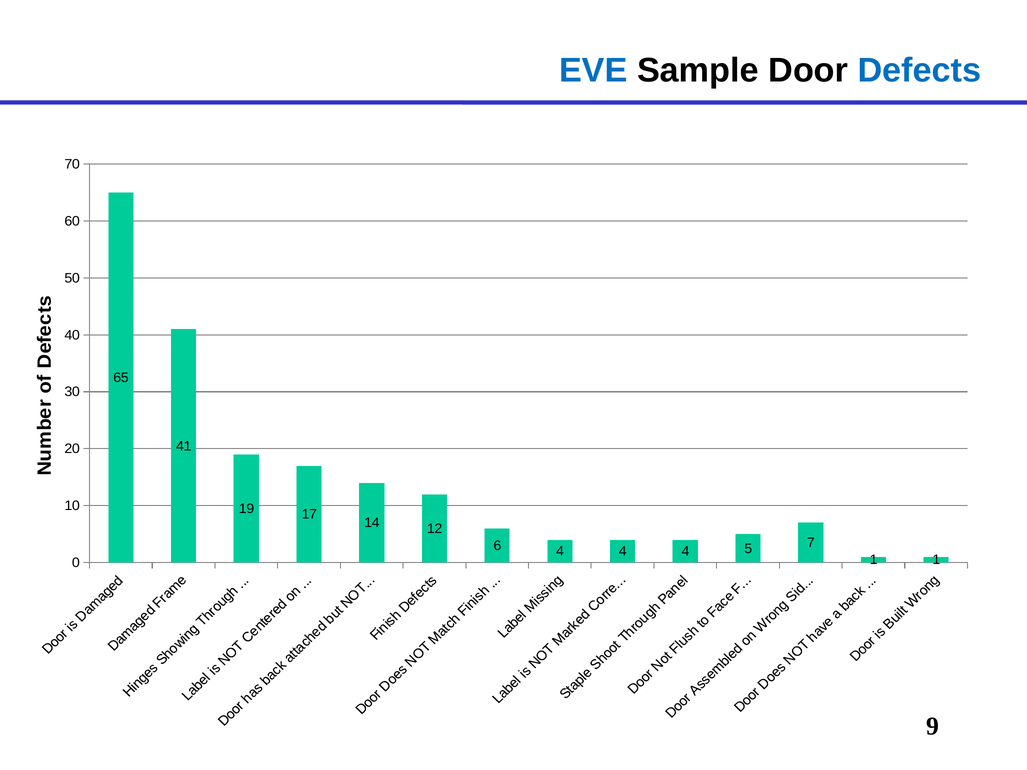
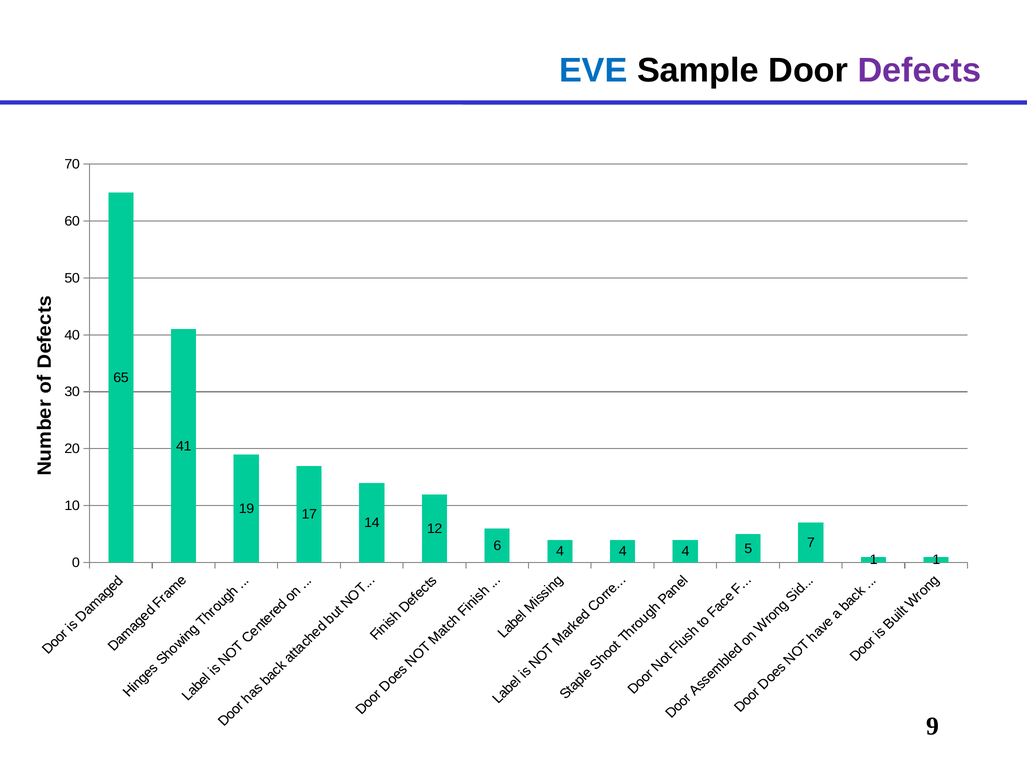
Defects colour: blue -> purple
